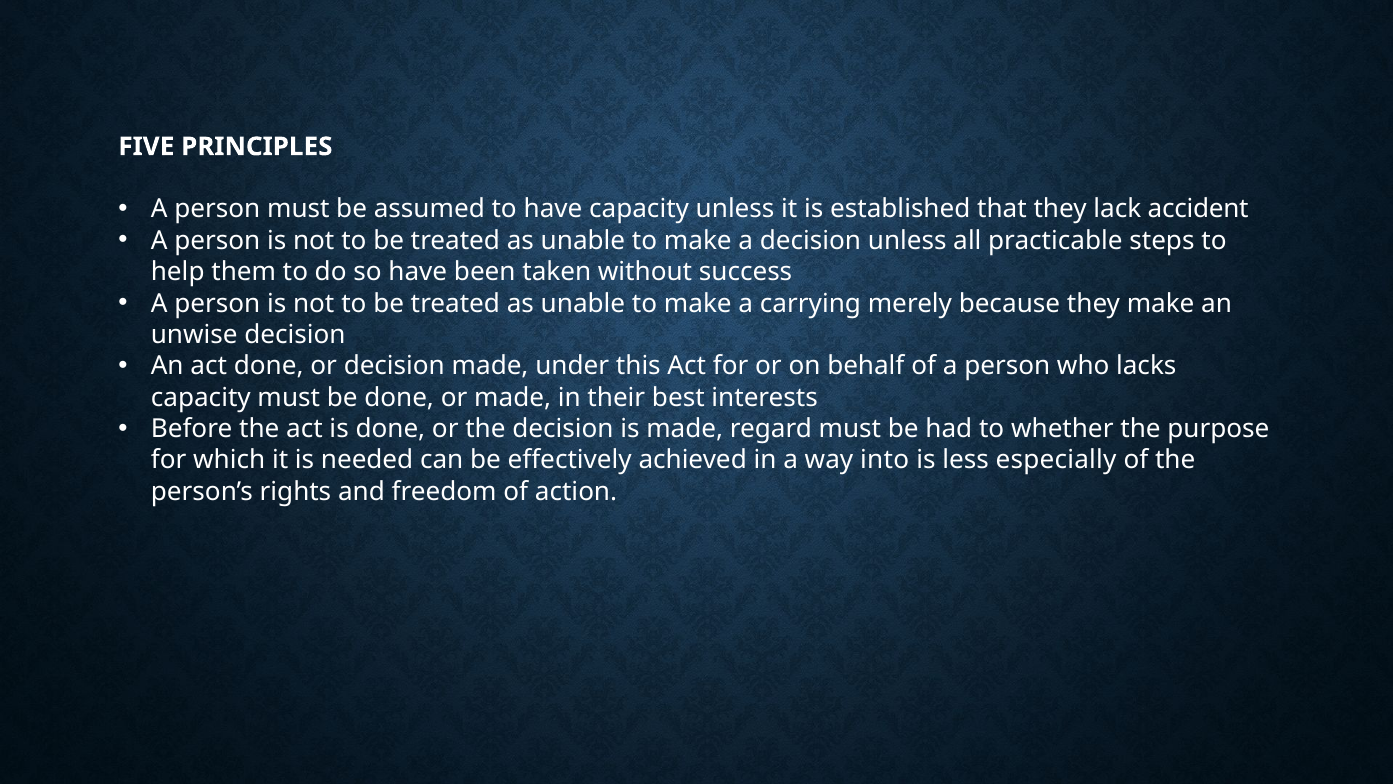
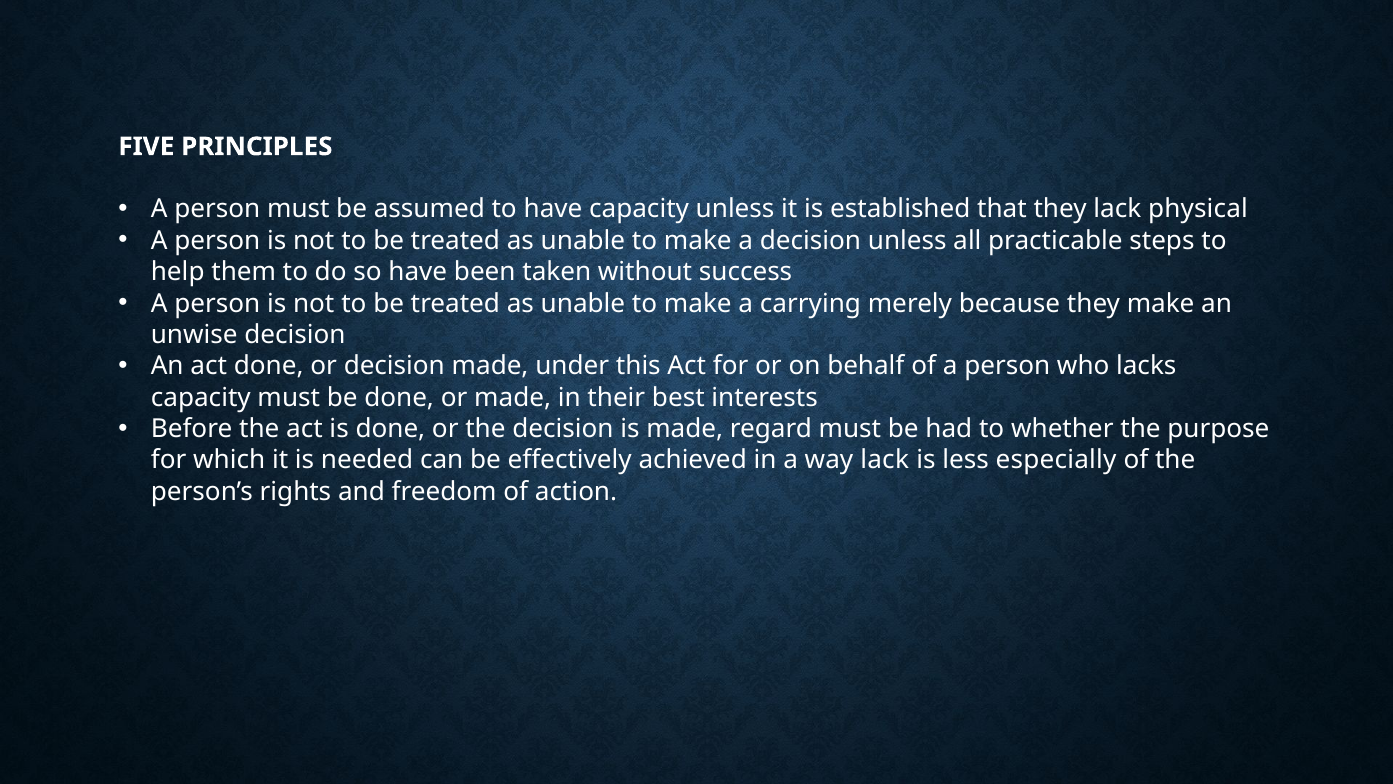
accident: accident -> physical
way into: into -> lack
